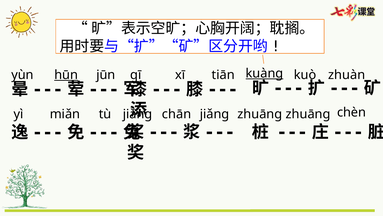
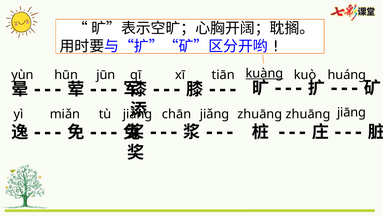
hūn underline: present -> none
zhuàn: zhuàn -> huáng
chèn: chèn -> jiāng
